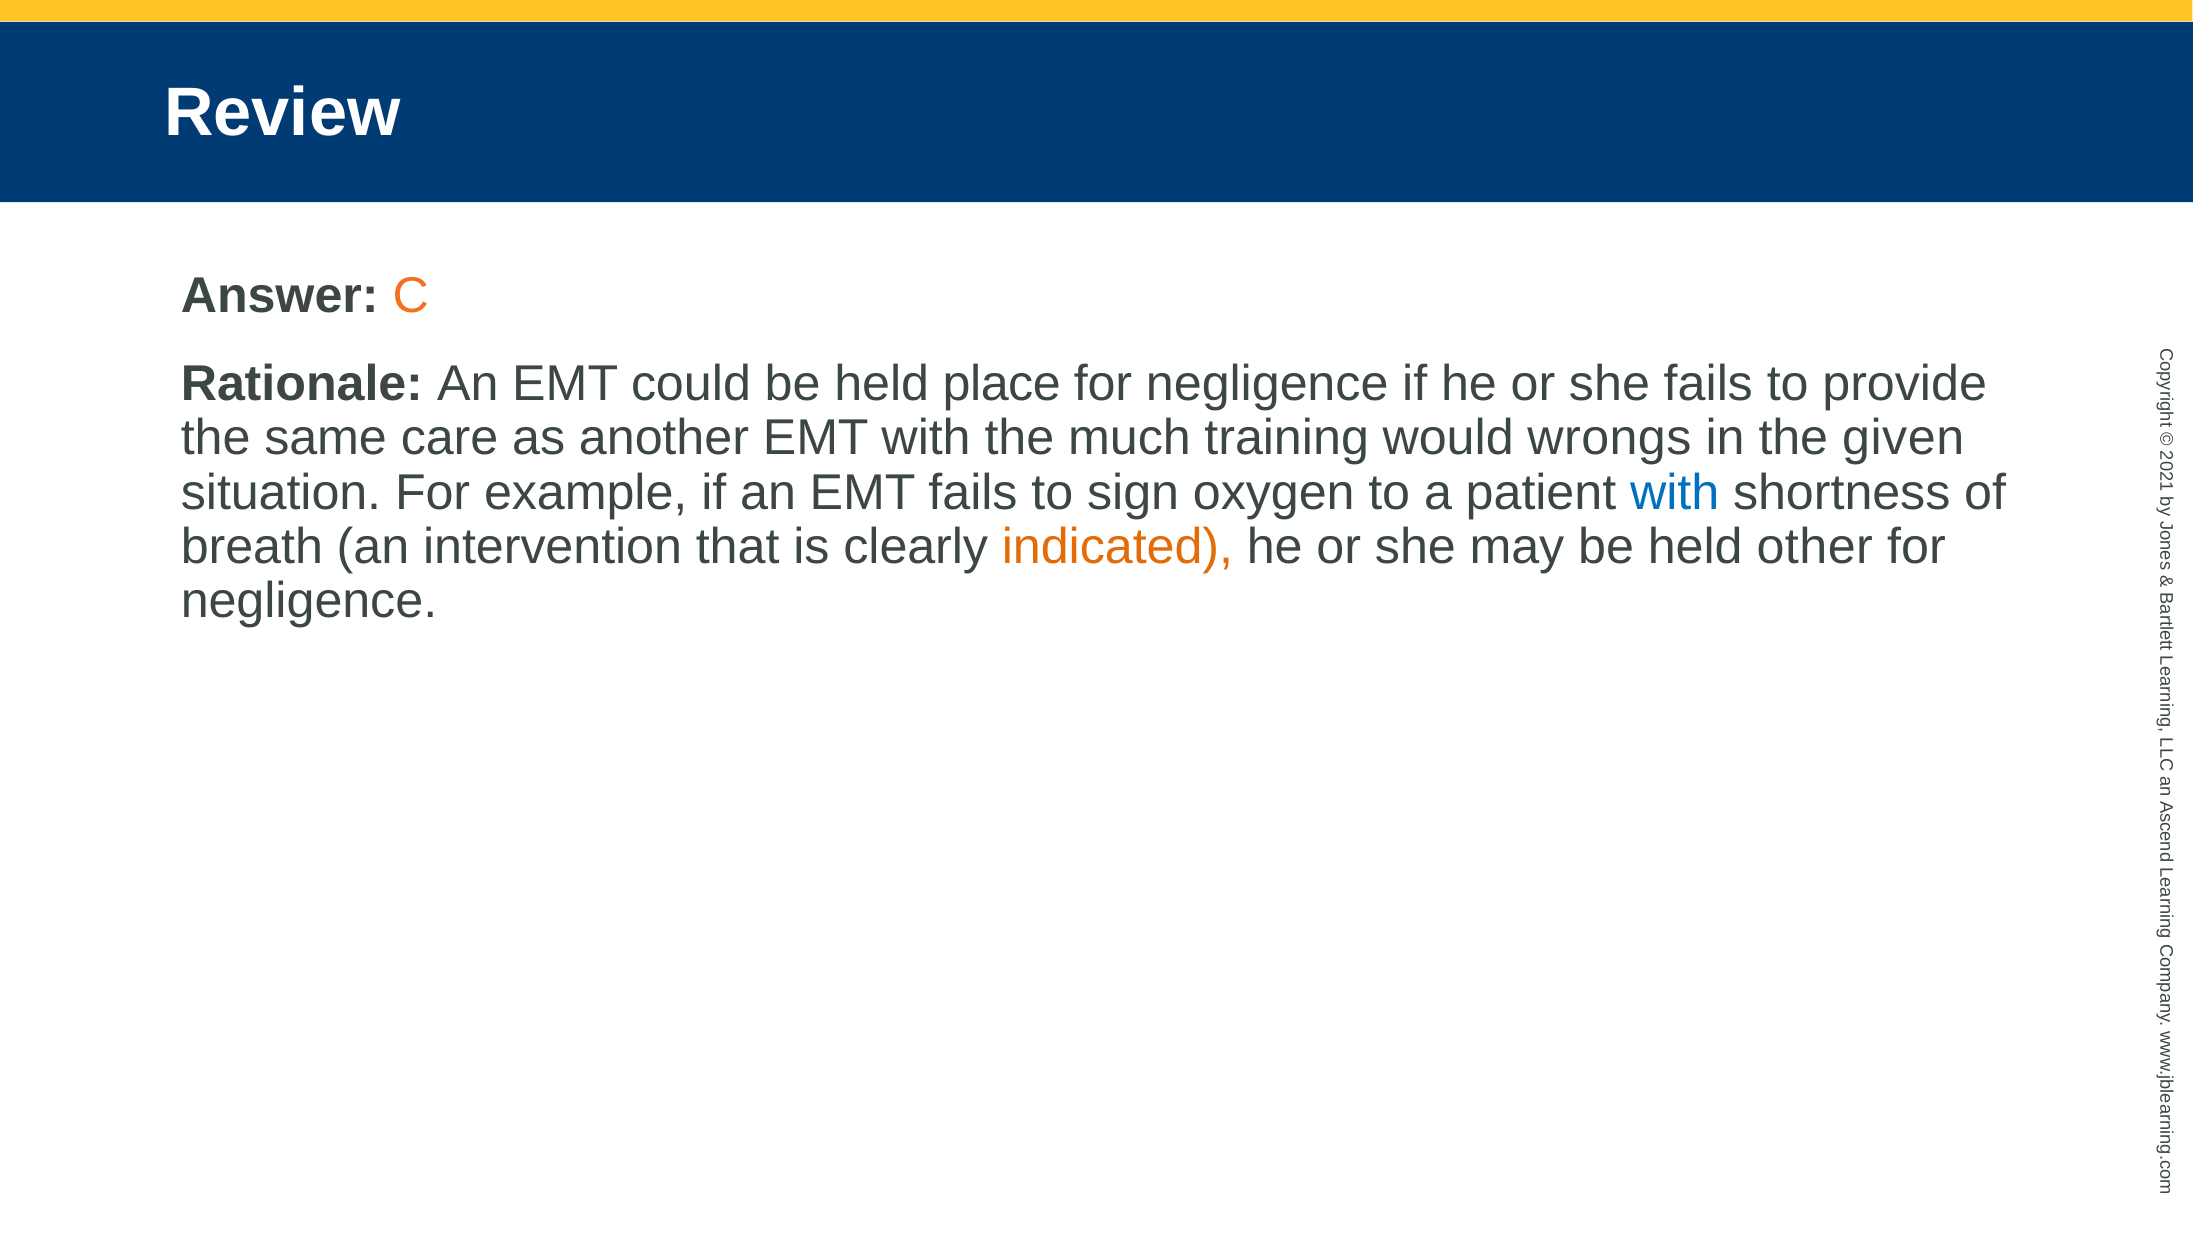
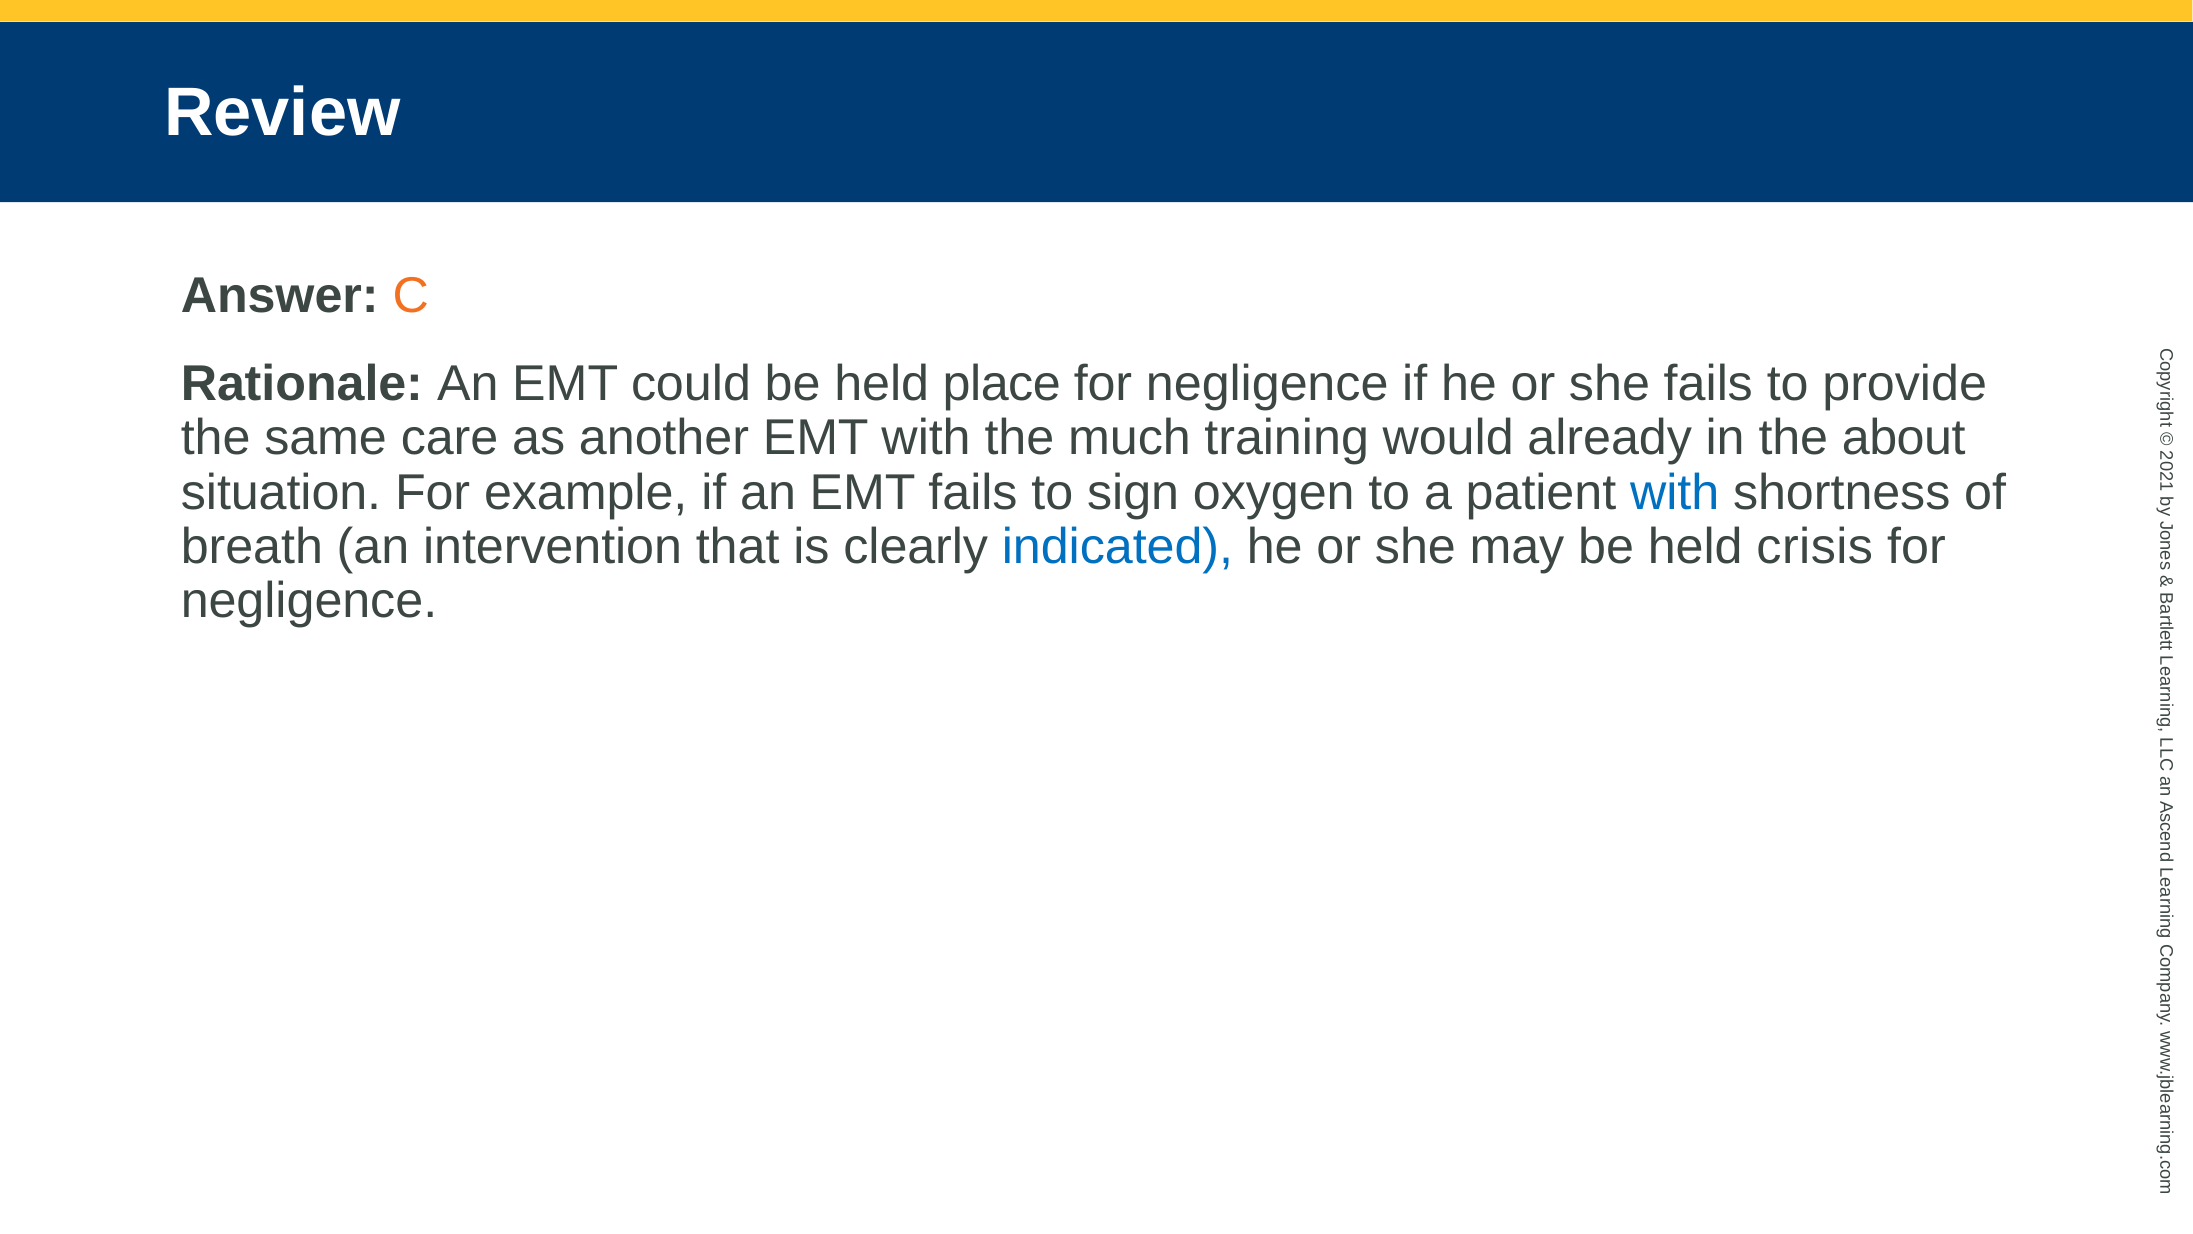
wrongs: wrongs -> already
given: given -> about
indicated colour: orange -> blue
other: other -> crisis
